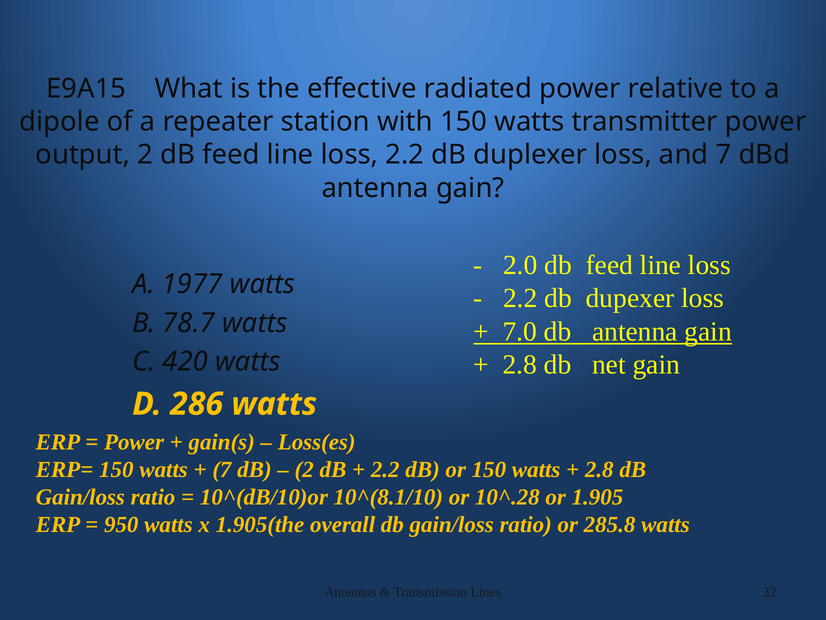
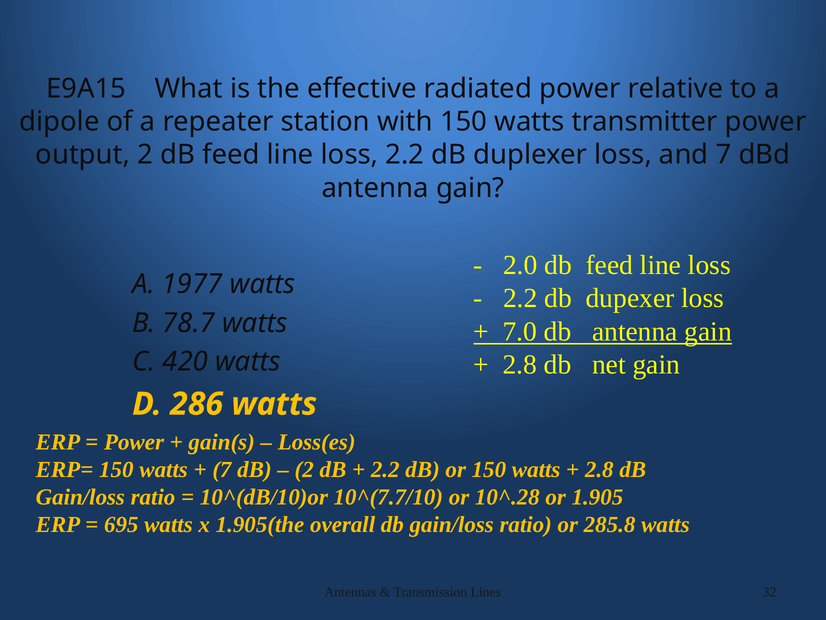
10^(8.1/10: 10^(8.1/10 -> 10^(7.7/10
950: 950 -> 695
